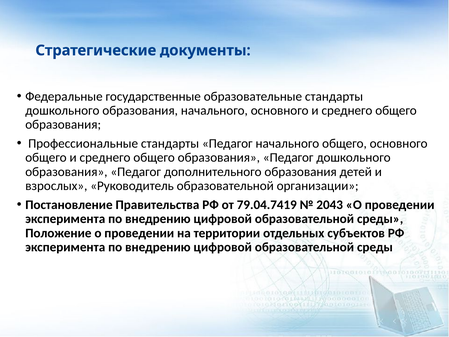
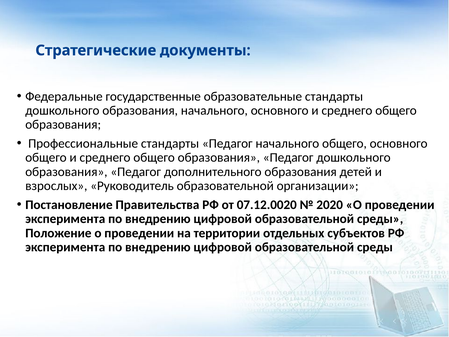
79.04.7419: 79.04.7419 -> 07.12.0020
2043: 2043 -> 2020
